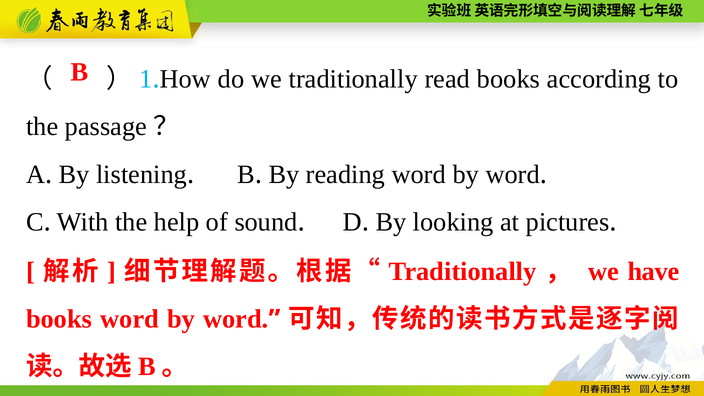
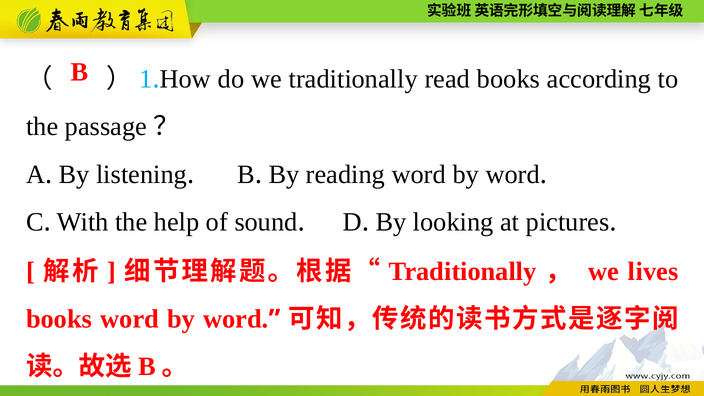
have: have -> lives
